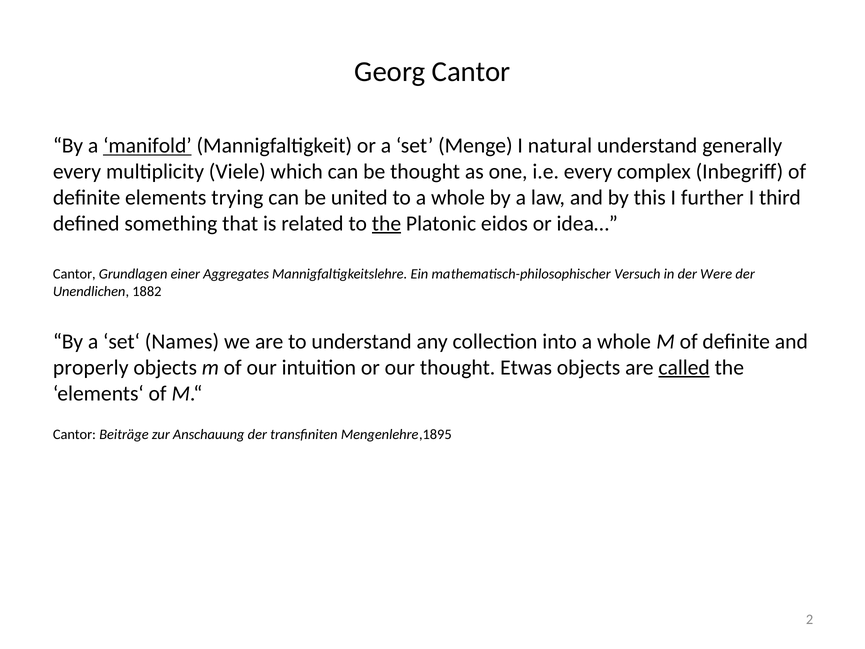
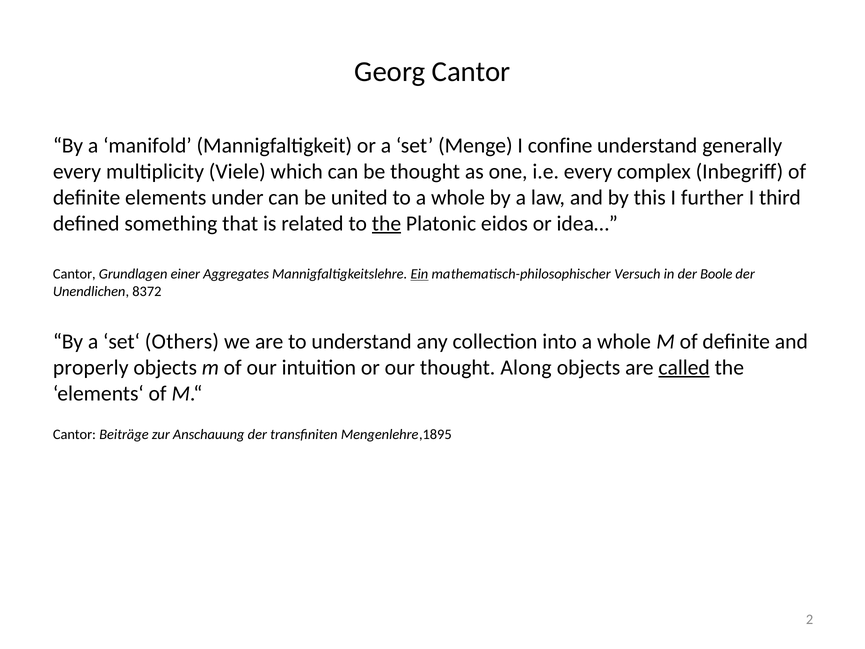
manifold underline: present -> none
natural: natural -> confine
trying: trying -> under
Ein underline: none -> present
Were: Were -> Boole
1882: 1882 -> 8372
Names: Names -> Others
Etwas: Etwas -> Along
